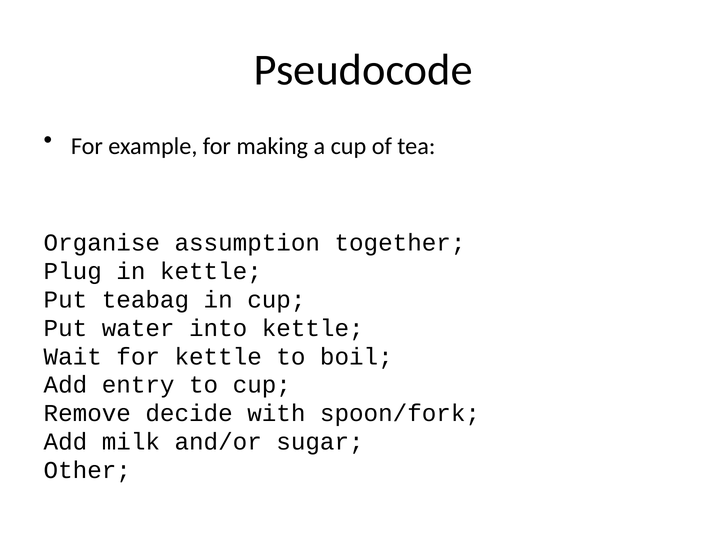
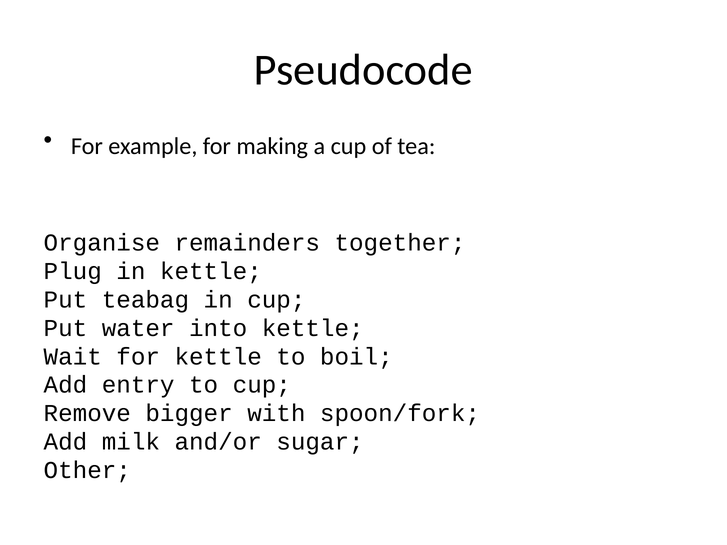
assumption: assumption -> remainders
decide: decide -> bigger
